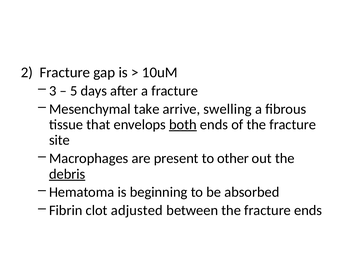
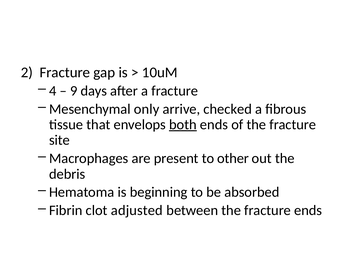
3: 3 -> 4
5: 5 -> 9
take: take -> only
swelling: swelling -> checked
debris underline: present -> none
